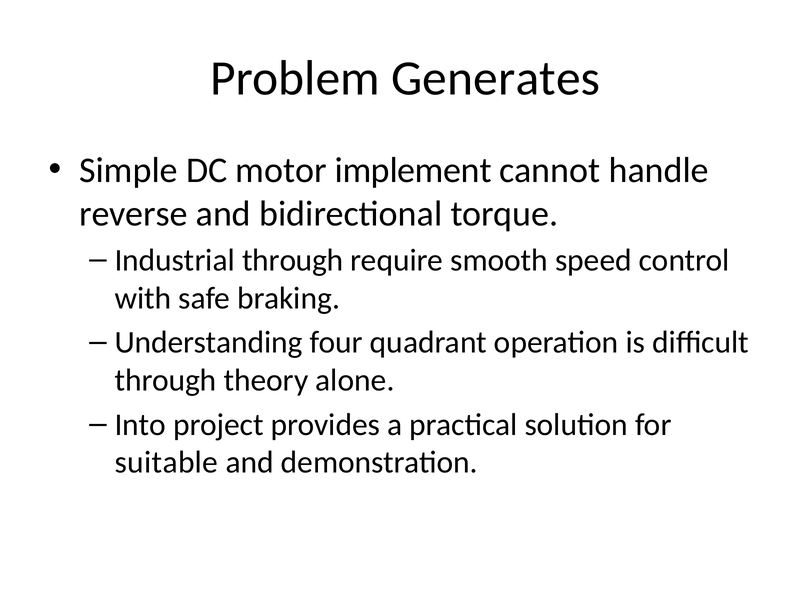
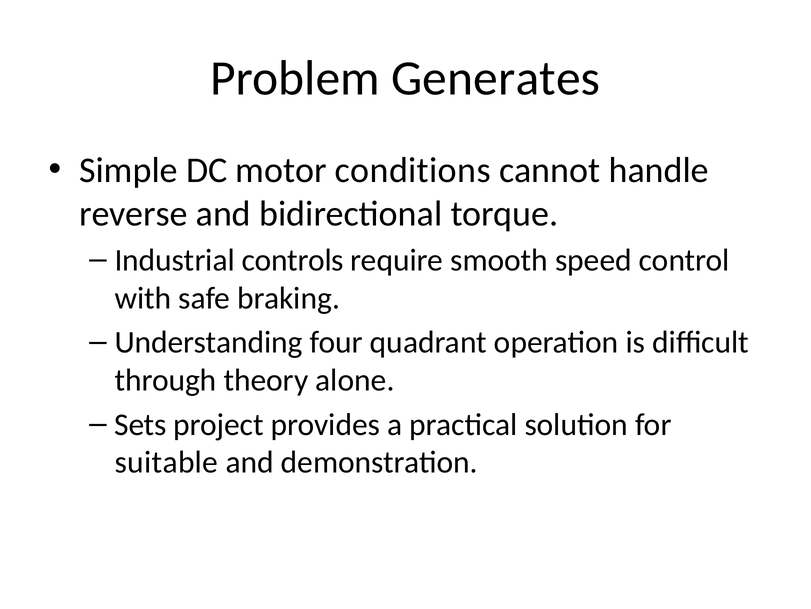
implement: implement -> conditions
Industrial through: through -> controls
Into: Into -> Sets
